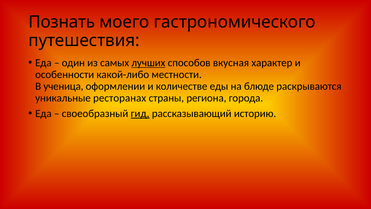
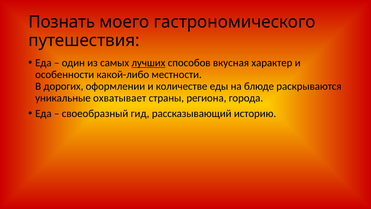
ученица: ученица -> дорогих
ресторанах: ресторанах -> охватывает
гид underline: present -> none
